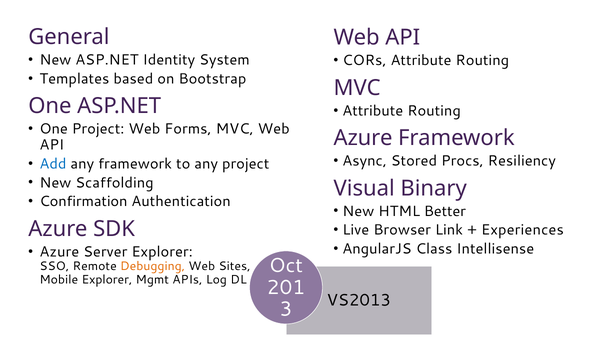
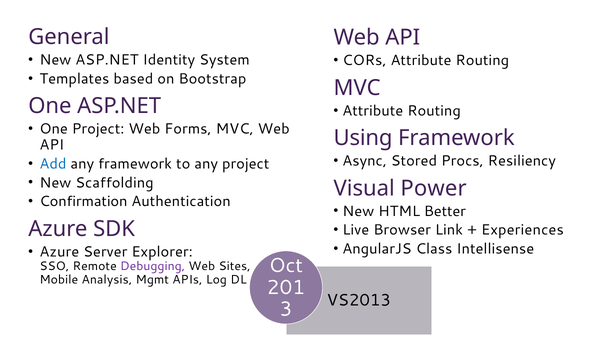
Azure at (363, 138): Azure -> Using
Binary: Binary -> Power
Debugging colour: orange -> purple
Mobile Explorer: Explorer -> Analysis
